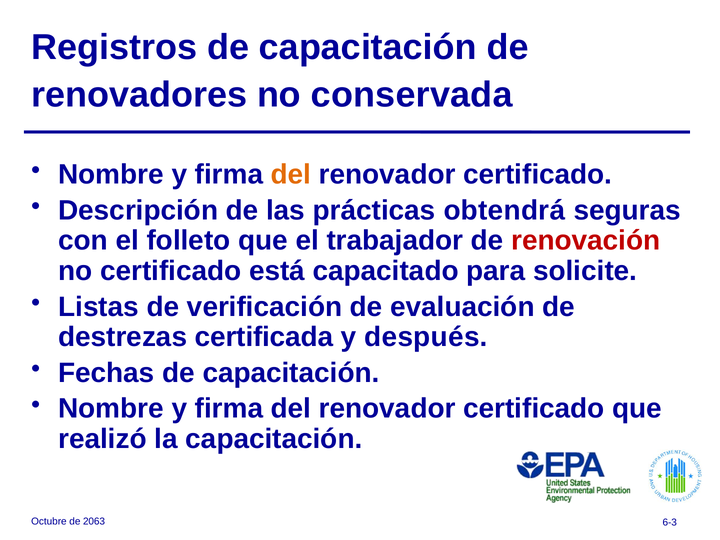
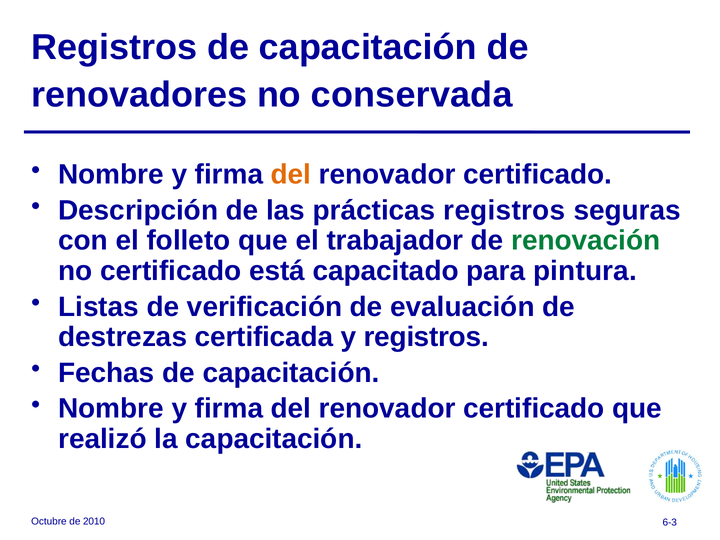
prácticas obtendrá: obtendrá -> registros
renovación colour: red -> green
solicite: solicite -> pintura
y después: después -> registros
2063: 2063 -> 2010
